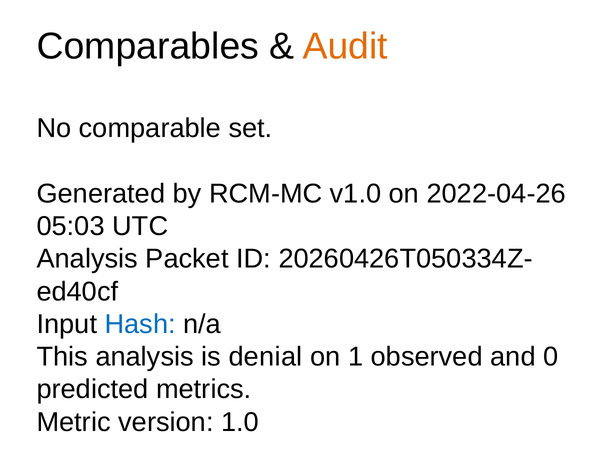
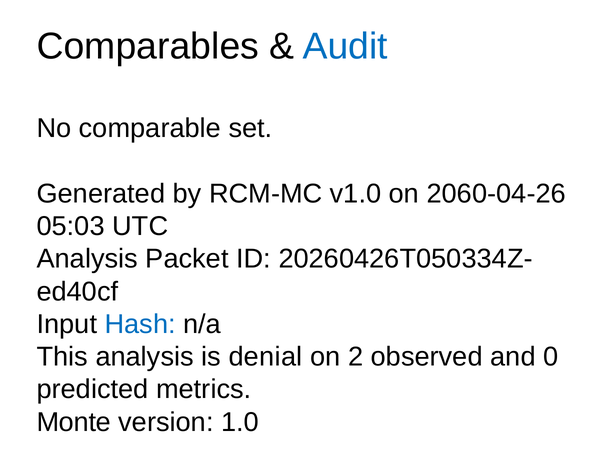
Audit colour: orange -> blue
2022-04-26: 2022-04-26 -> 2060-04-26
1: 1 -> 2
Metric: Metric -> Monte
